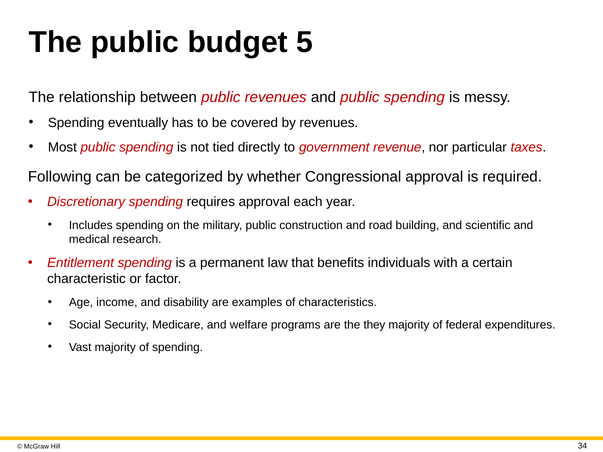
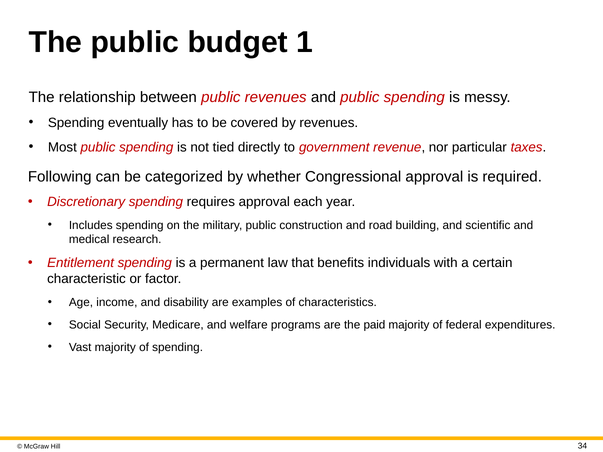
5: 5 -> 1
they: they -> paid
